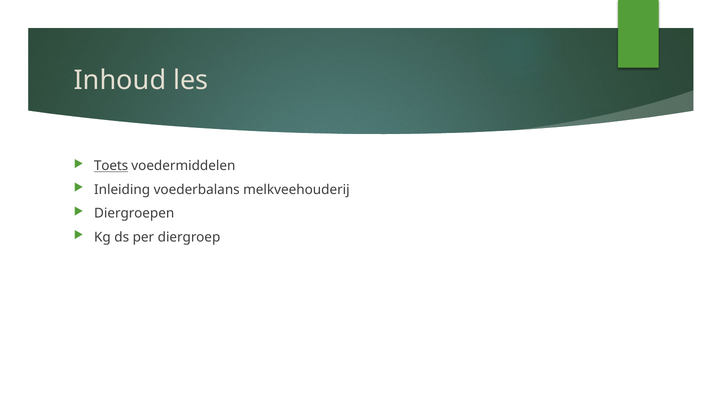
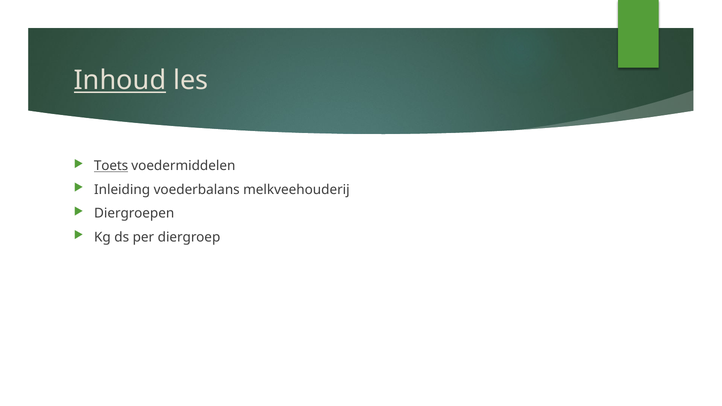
Inhoud underline: none -> present
